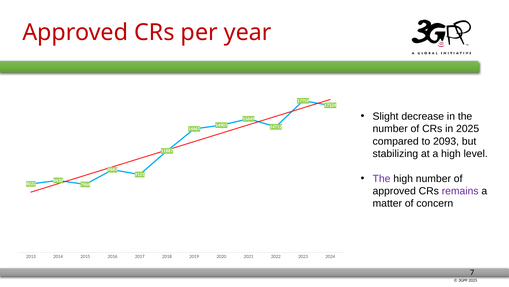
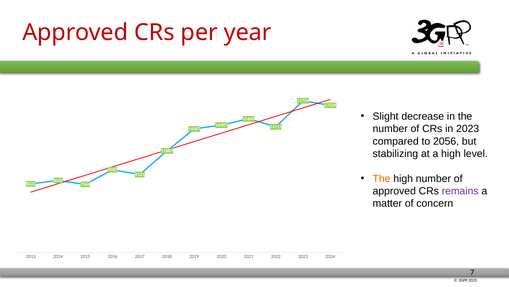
in 2025: 2025 -> 2023
2093: 2093 -> 2056
The at (382, 178) colour: purple -> orange
